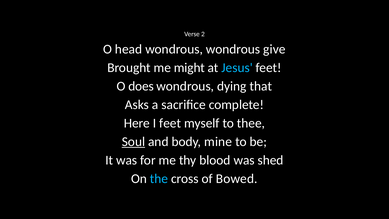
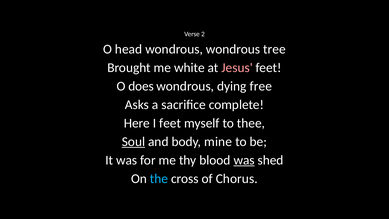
give: give -> tree
might: might -> white
Jesus colour: light blue -> pink
that: that -> free
was at (244, 160) underline: none -> present
Bowed: Bowed -> Chorus
